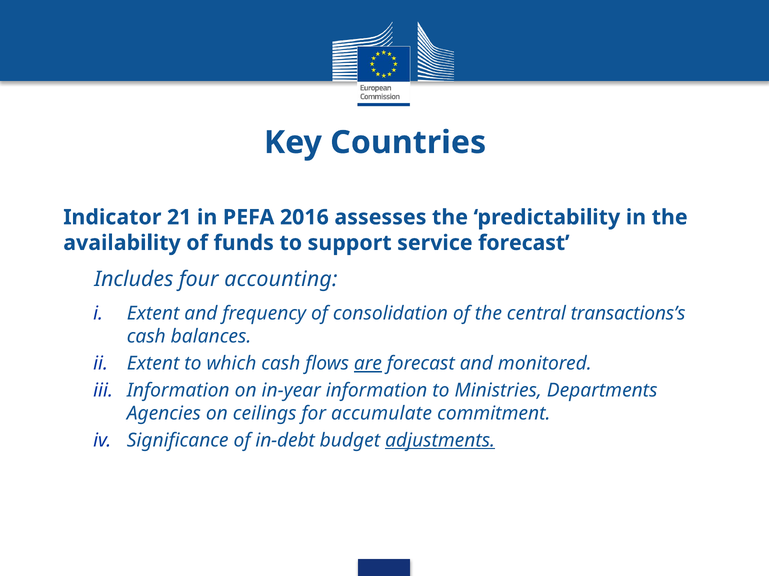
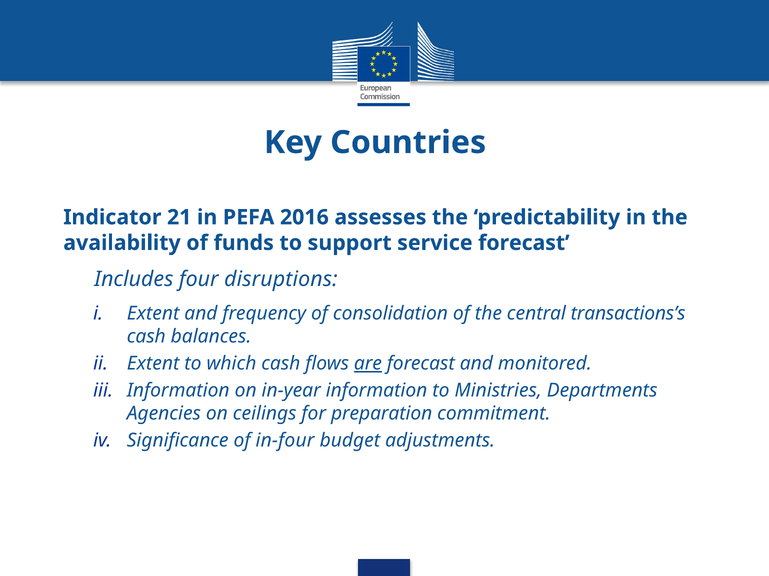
accounting: accounting -> disruptions
accumulate: accumulate -> preparation
in-debt: in-debt -> in-four
adjustments underline: present -> none
